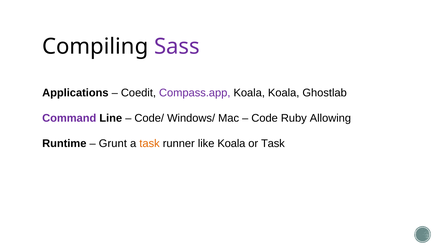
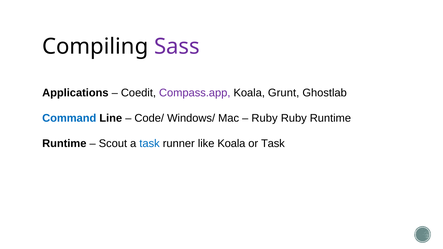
Koala Koala: Koala -> Grunt
Command colour: purple -> blue
Code at (265, 118): Code -> Ruby
Ruby Allowing: Allowing -> Runtime
Grunt: Grunt -> Scout
task at (150, 144) colour: orange -> blue
